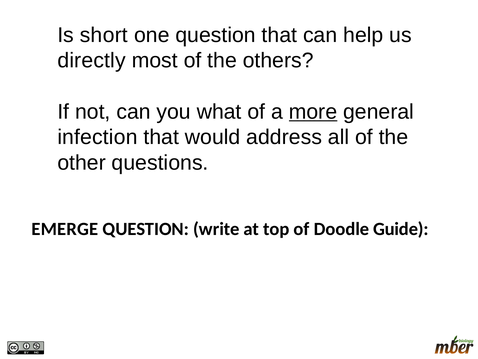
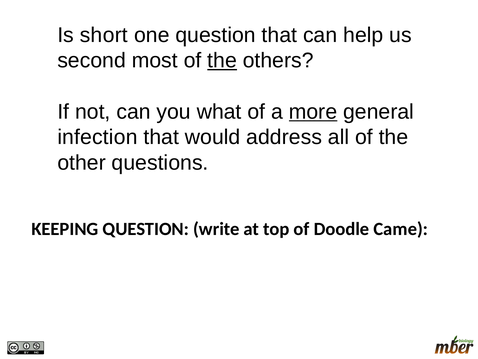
directly: directly -> second
the at (222, 61) underline: none -> present
EMERGE: EMERGE -> KEEPING
Guide: Guide -> Came
